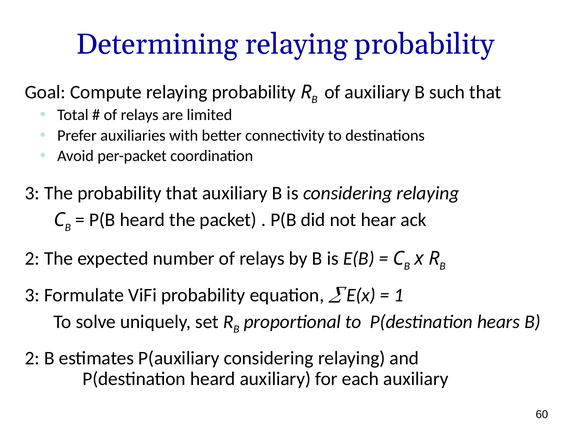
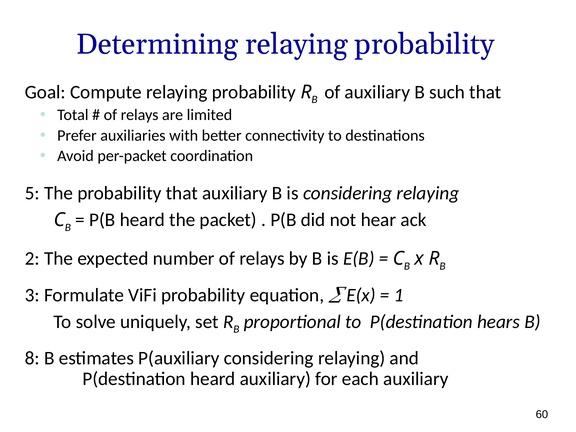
3 at (32, 193): 3 -> 5
2 at (32, 358): 2 -> 8
